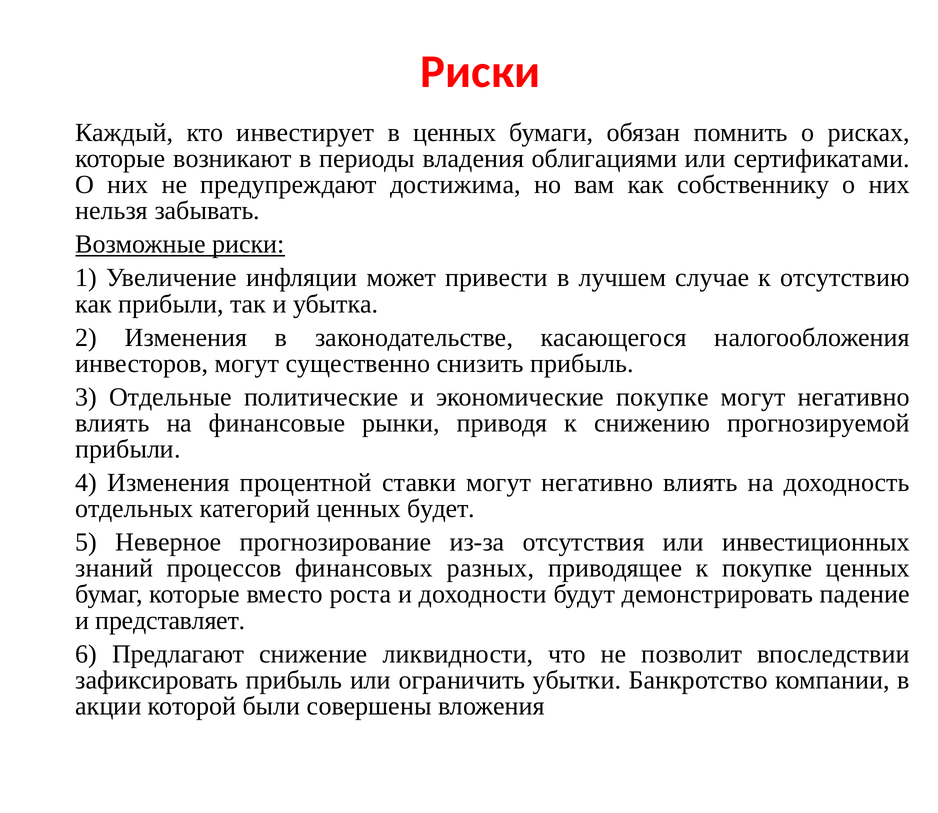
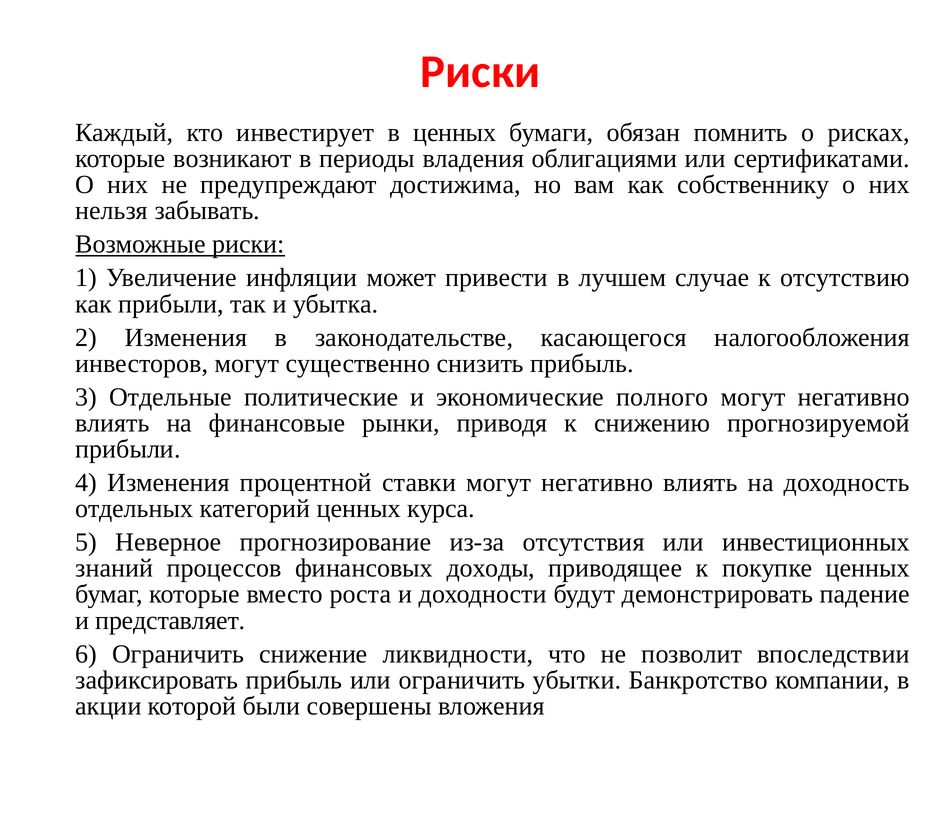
экономические покупке: покупке -> полного
будет: будет -> курса
разных: разных -> доходы
6 Предлагают: Предлагают -> Ограничить
